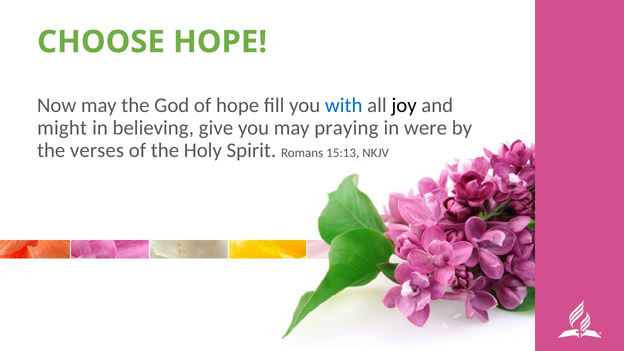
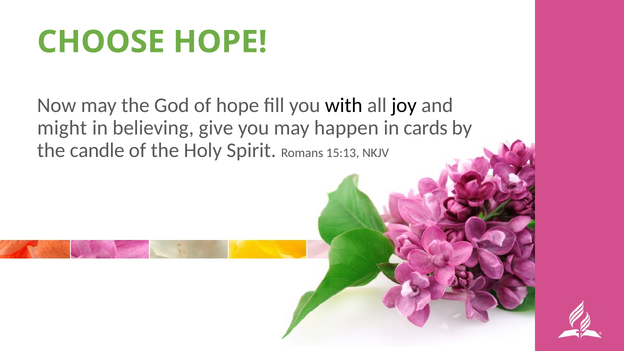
with colour: blue -> black
praying: praying -> happen
were: were -> cards
verses: verses -> candle
